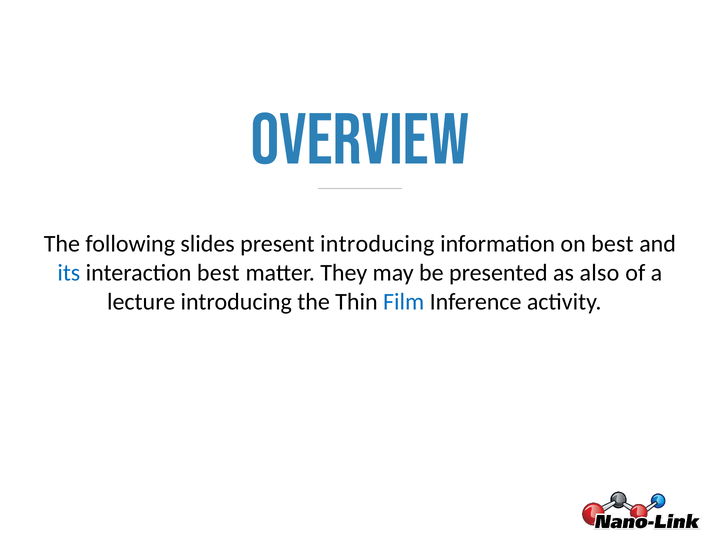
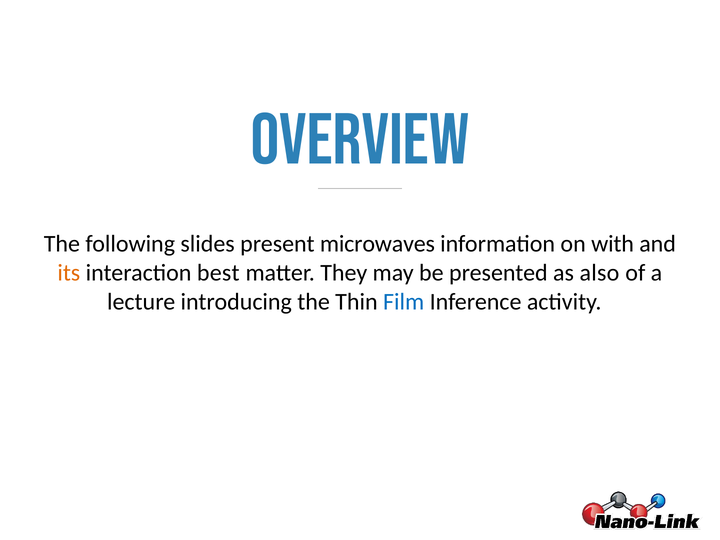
present introducing: introducing -> microwaves
on best: best -> with
its colour: blue -> orange
